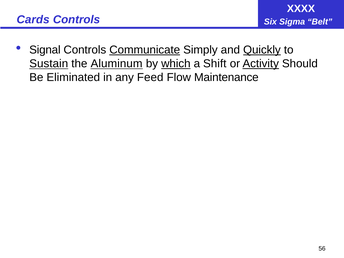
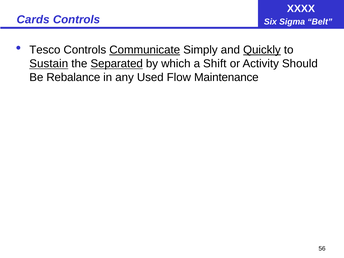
Signal: Signal -> Tesco
Aluminum: Aluminum -> Separated
which underline: present -> none
Activity underline: present -> none
Eliminated: Eliminated -> Rebalance
Feed: Feed -> Used
